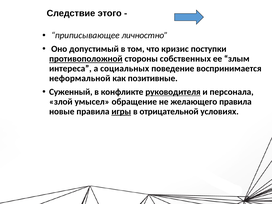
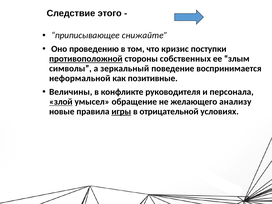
личностно: личностно -> снижайте
допустимый: допустимый -> проведению
интереса: интереса -> символы
социальных: социальных -> зеркальный
Суженный: Суженный -> Величины
руководителя underline: present -> none
злой underline: none -> present
желающего правила: правила -> анализу
